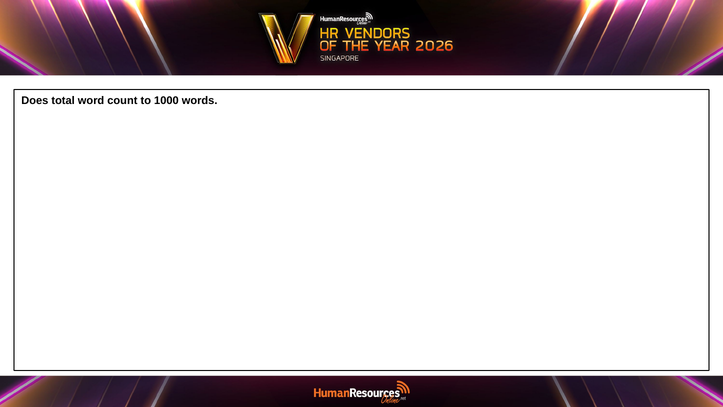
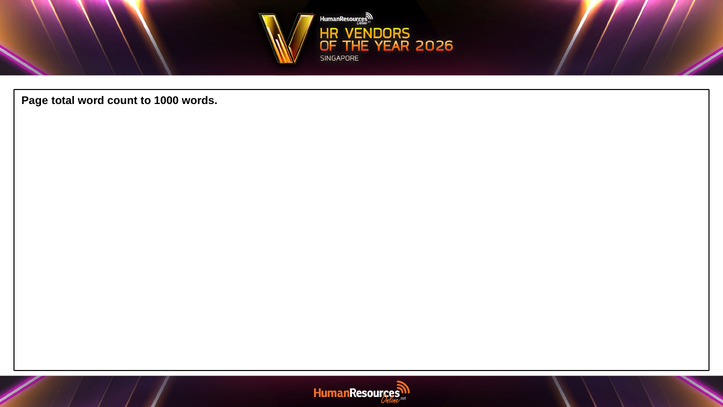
Does: Does -> Page
